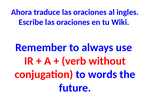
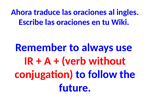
words: words -> follow
